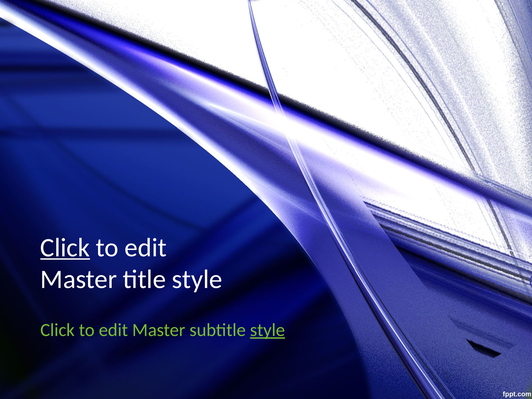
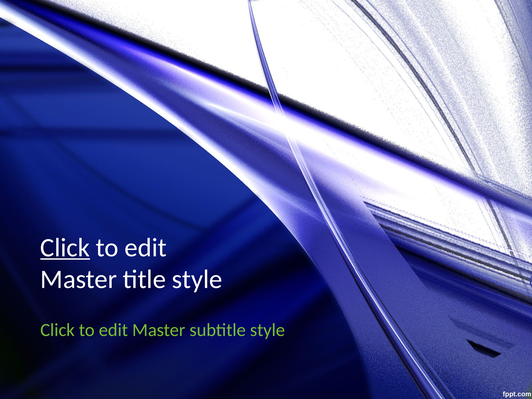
style at (267, 330) underline: present -> none
